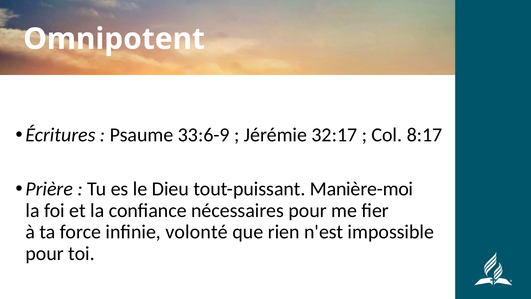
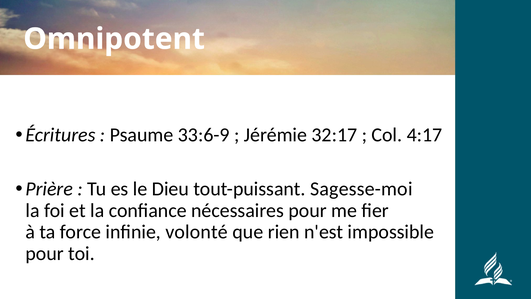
8:17: 8:17 -> 4:17
Manière-moi: Manière-moi -> Sagesse-moi
